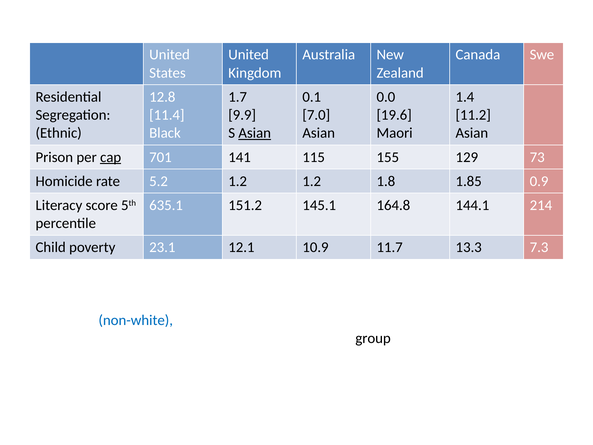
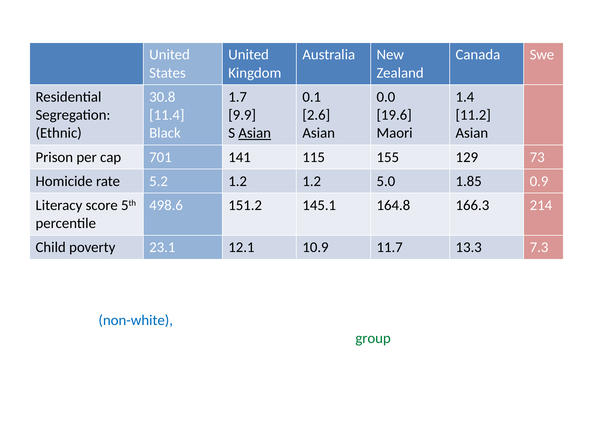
12.8: 12.8 -> 30.8
7.0: 7.0 -> 2.6
cap underline: present -> none
1.8: 1.8 -> 5.0
635.1: 635.1 -> 498.6
144.1: 144.1 -> 166.3
group at (373, 338) colour: black -> green
